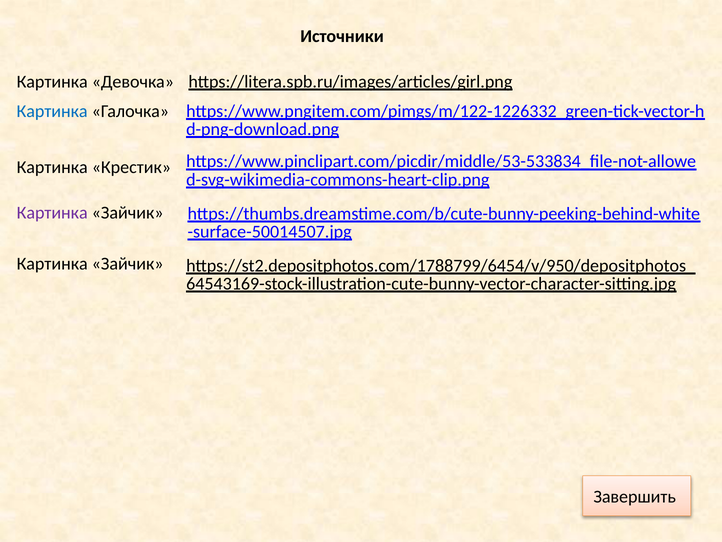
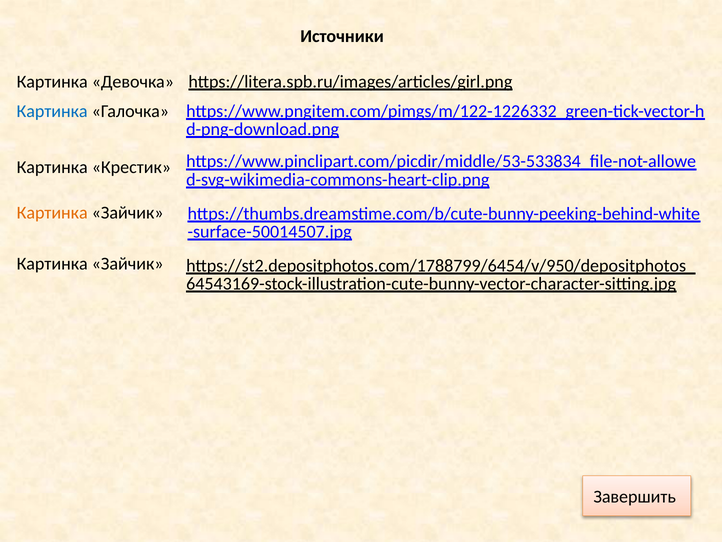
Картинка at (52, 212) colour: purple -> orange
